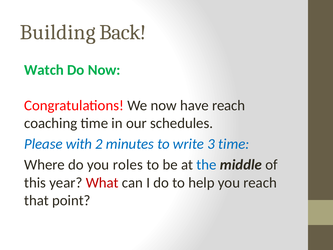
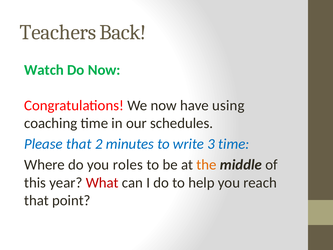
Building: Building -> Teachers
have reach: reach -> using
Please with: with -> that
the colour: blue -> orange
